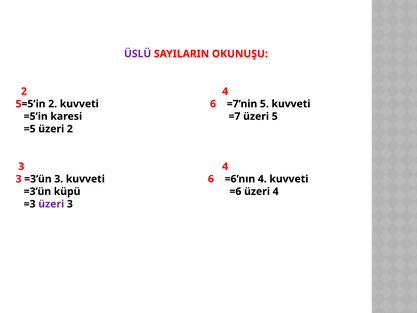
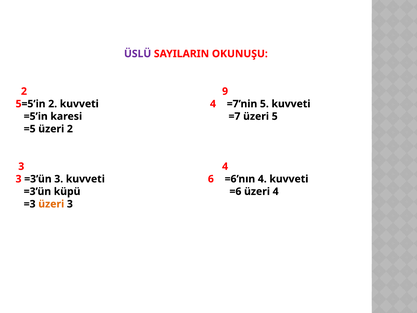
2 4: 4 -> 9
2 kuvveti 6: 6 -> 4
üzeri at (51, 204) colour: purple -> orange
